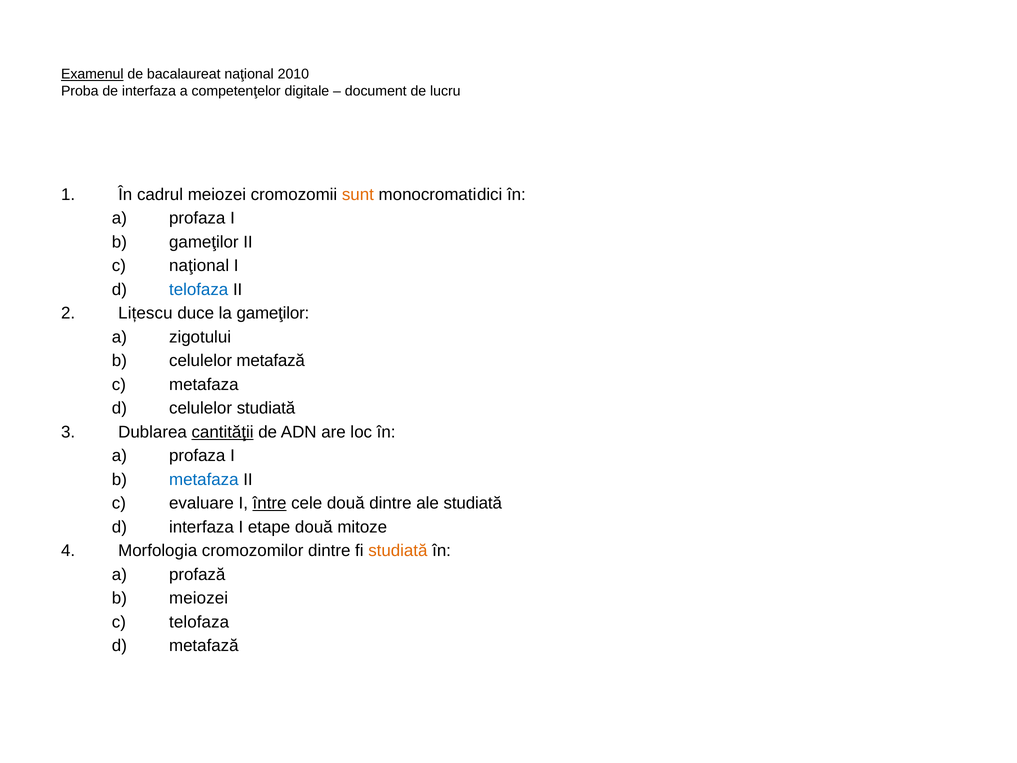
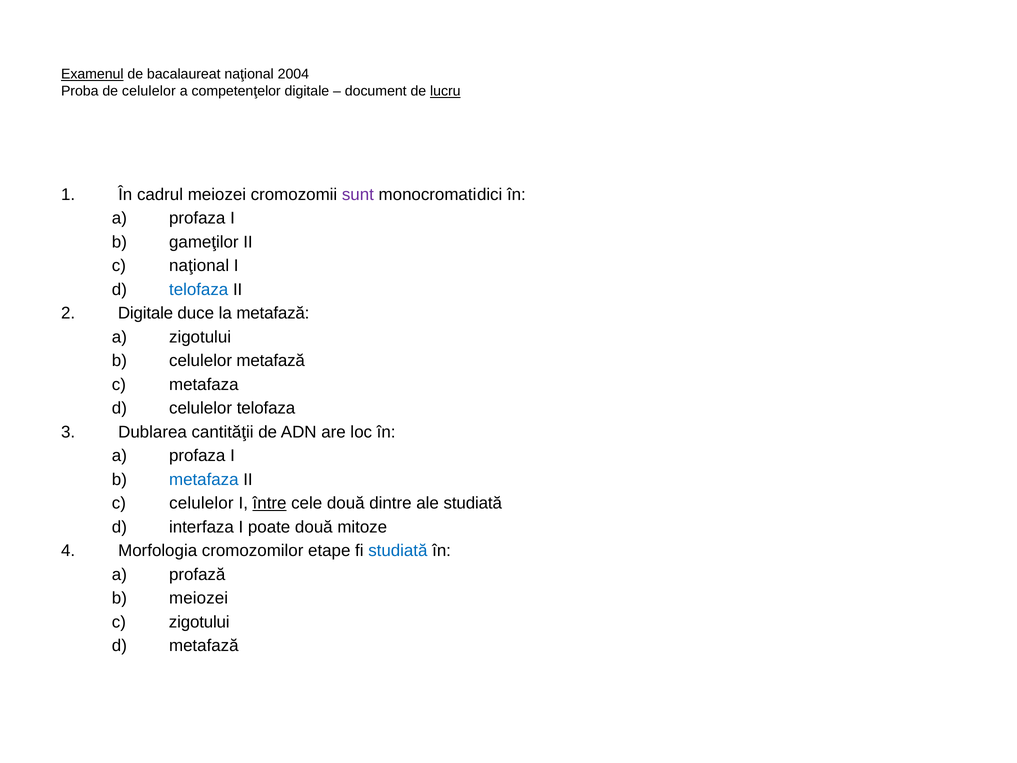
2010: 2010 -> 2004
de interfaza: interfaza -> celulelor
lucru underline: none -> present
sunt colour: orange -> purple
Lițescu at (145, 313): Lițescu -> Digitale
la gameţilor: gameţilor -> metafază
celulelor studiată: studiată -> telofaza
cantităţii underline: present -> none
evaluare at (201, 503): evaluare -> celulelor
etape: etape -> poate
cromozomilor dintre: dintre -> etape
studiată at (398, 551) colour: orange -> blue
telofaza at (199, 622): telofaza -> zigotului
